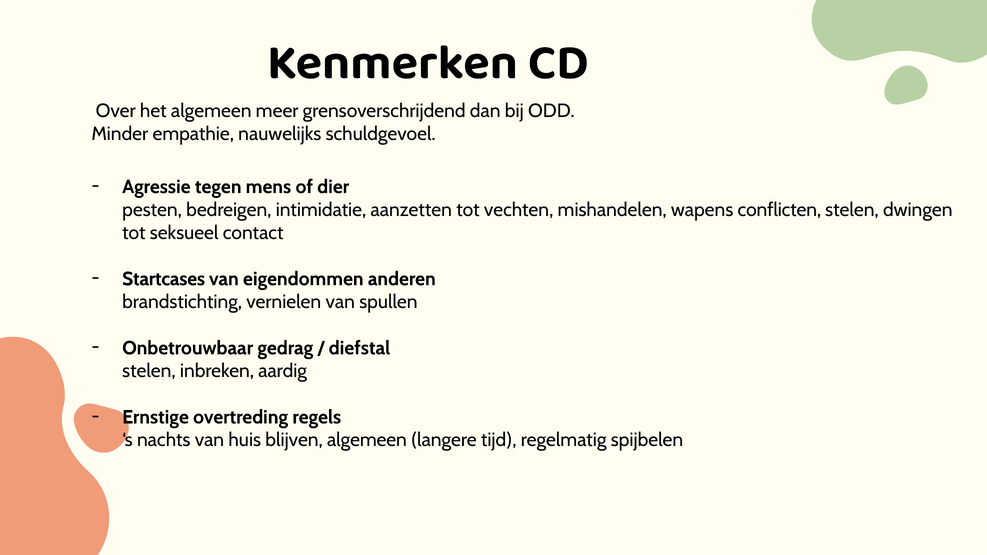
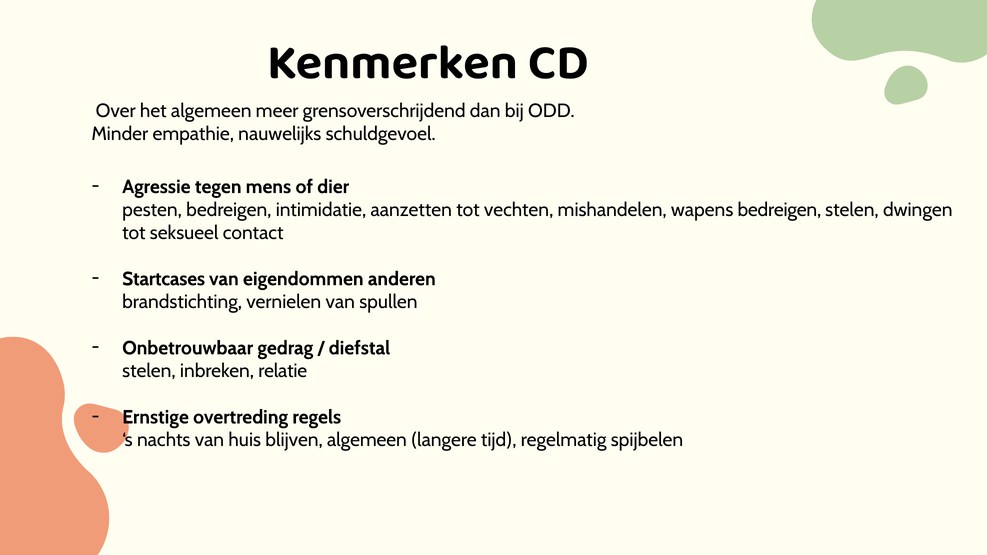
wapens conflicten: conflicten -> bedreigen
aardig: aardig -> relatie
